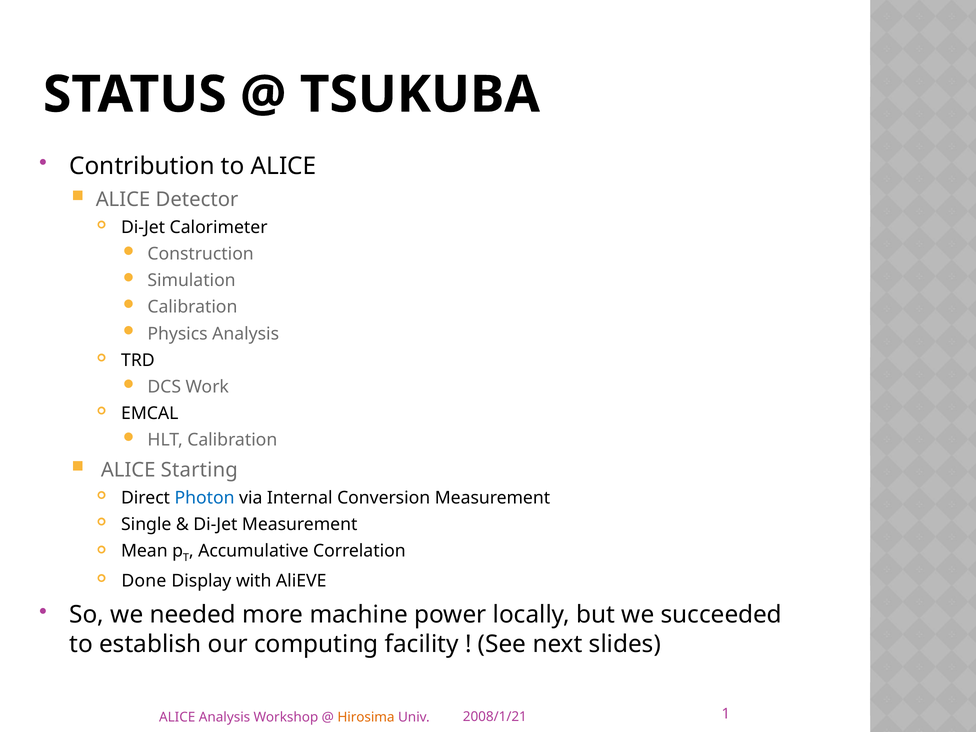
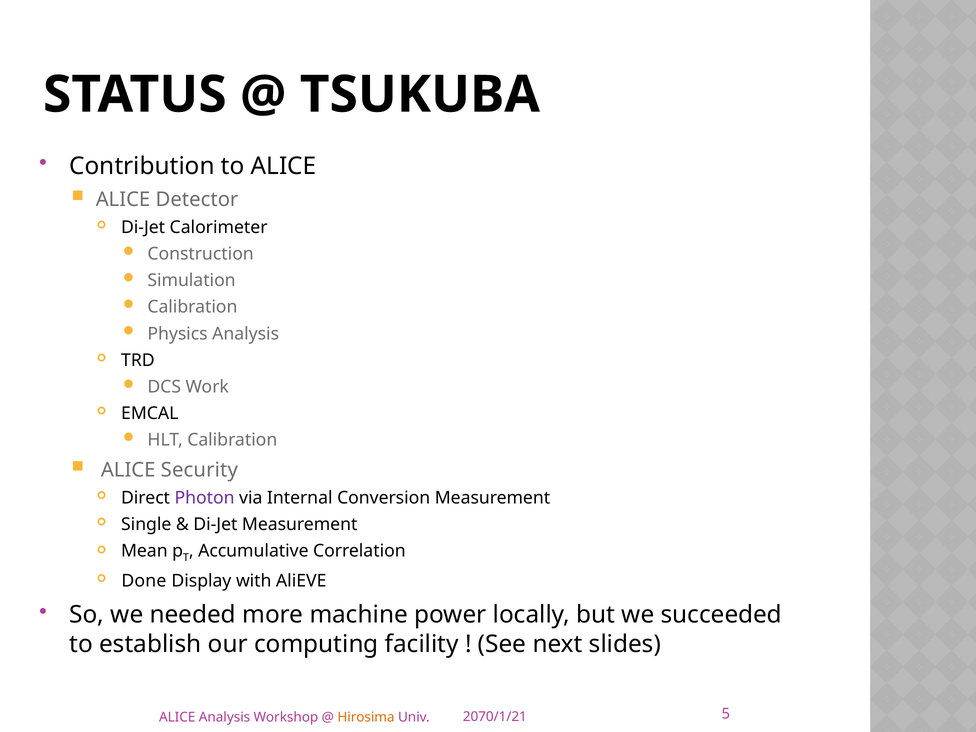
Starting: Starting -> Security
Photon colour: blue -> purple
2008/1/21: 2008/1/21 -> 2070/1/21
1: 1 -> 5
